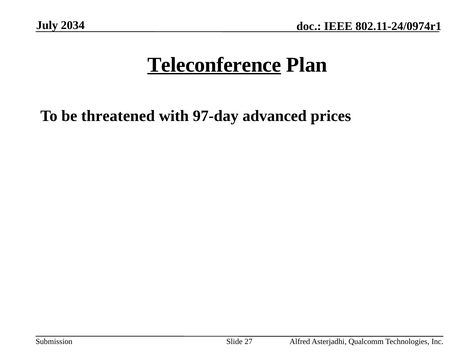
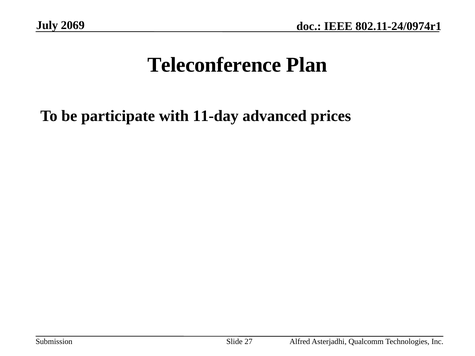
2034: 2034 -> 2069
Teleconference underline: present -> none
threatened: threatened -> participate
97-day: 97-day -> 11-day
